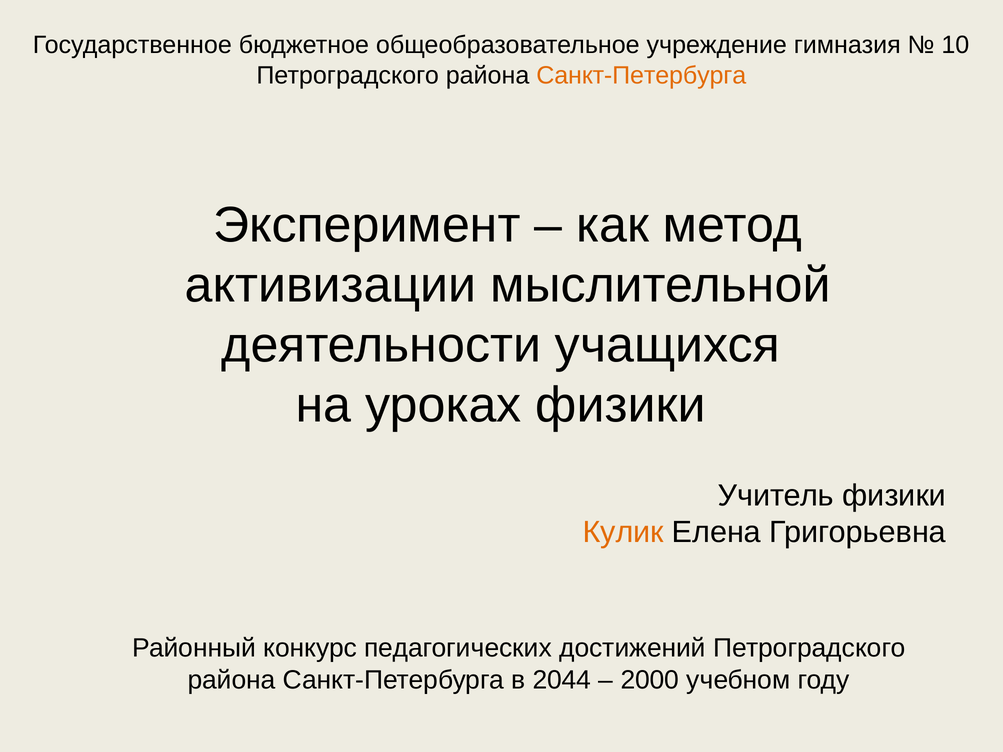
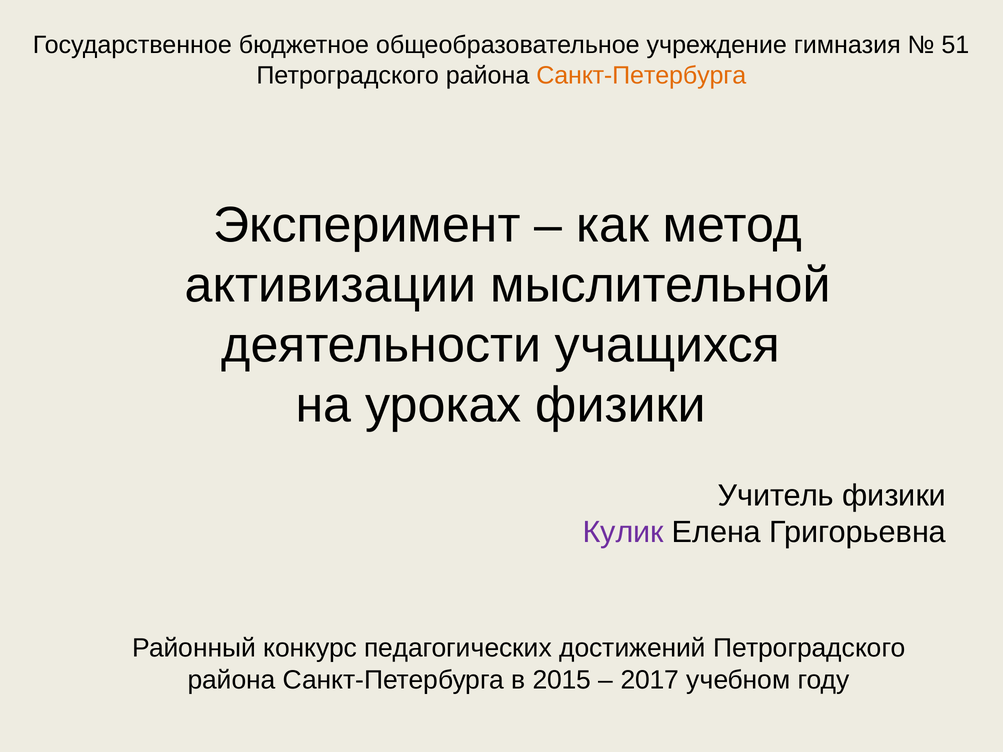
10: 10 -> 51
Кулик colour: orange -> purple
2044: 2044 -> 2015
2000: 2000 -> 2017
